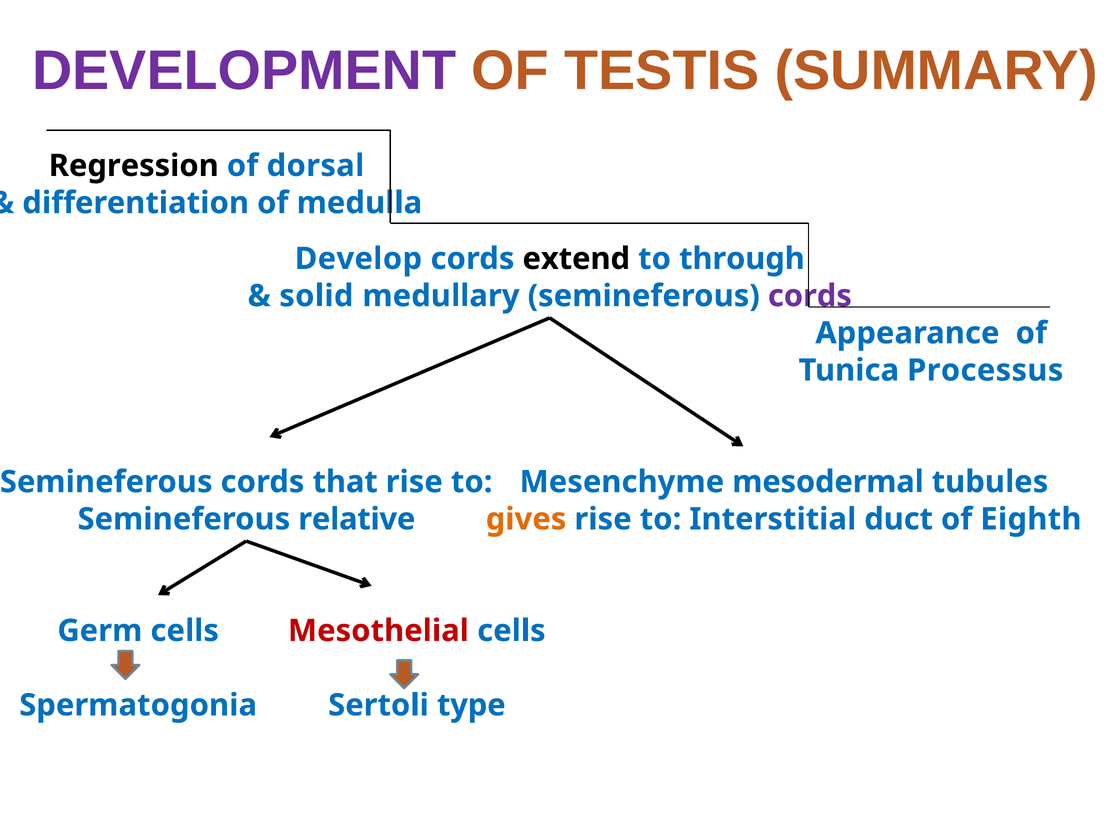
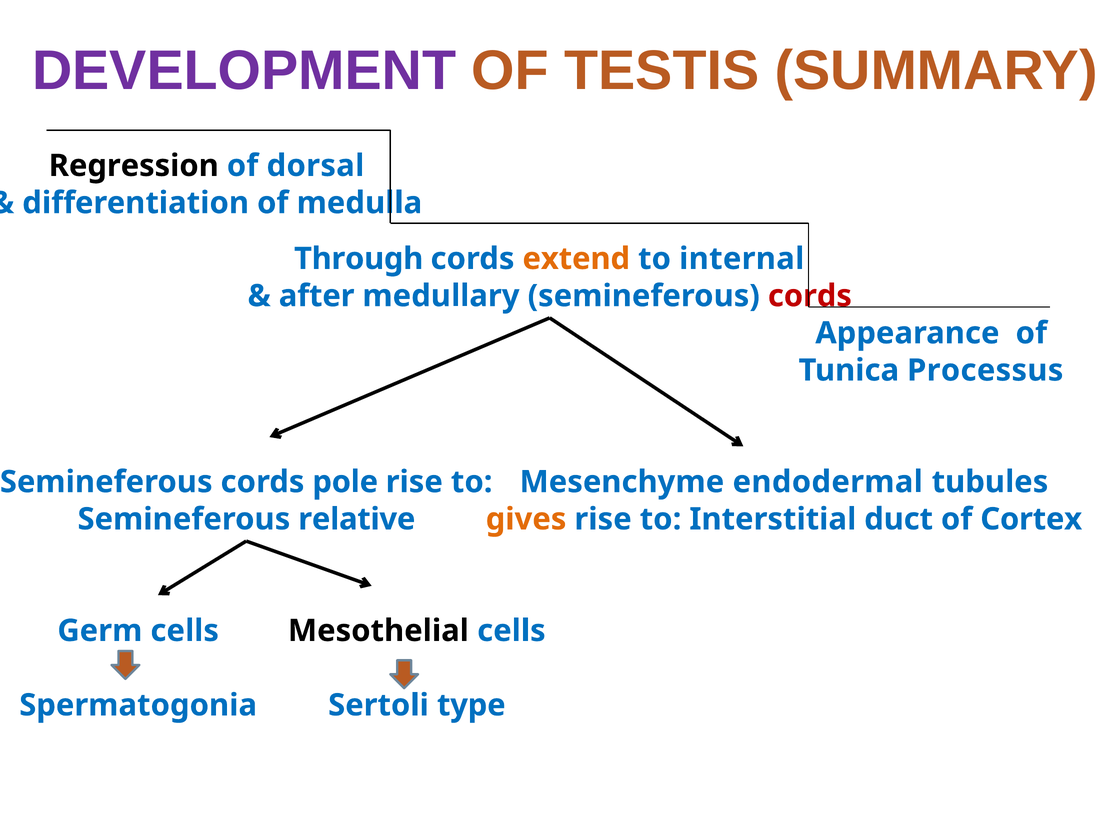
Develop: Develop -> Through
extend colour: black -> orange
through: through -> internal
solid: solid -> after
cords at (810, 296) colour: purple -> red
that: that -> pole
mesodermal: mesodermal -> endodermal
Eighth: Eighth -> Cortex
Mesothelial colour: red -> black
